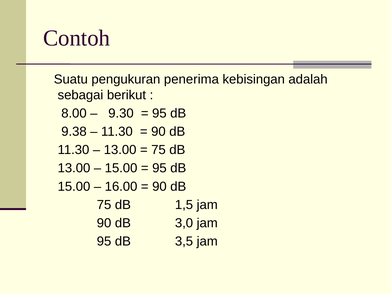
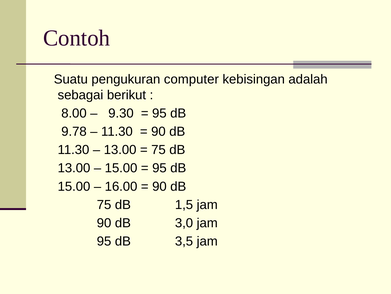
penerima: penerima -> computer
9.38: 9.38 -> 9.78
